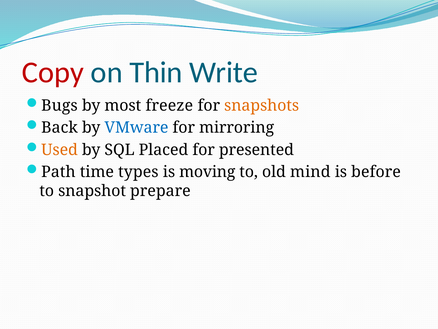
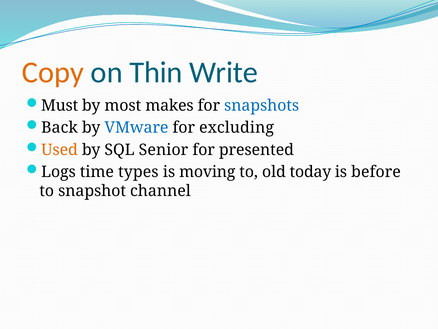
Copy colour: red -> orange
Bugs: Bugs -> Must
freeze: freeze -> makes
snapshots colour: orange -> blue
mirroring: mirroring -> excluding
Placed: Placed -> Senior
Path: Path -> Logs
mind: mind -> today
prepare: prepare -> channel
